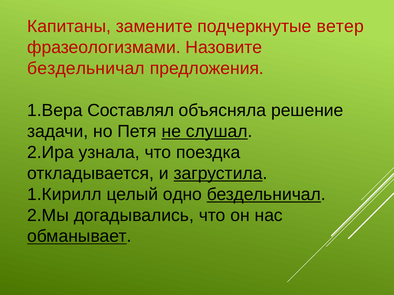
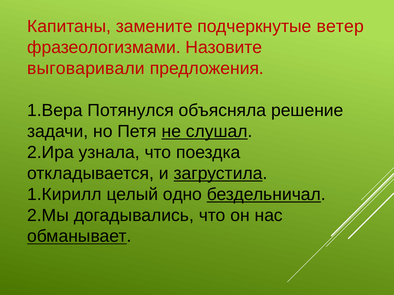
бездельничал at (86, 68): бездельничал -> выговаривали
Составлял: Составлял -> Потянулся
